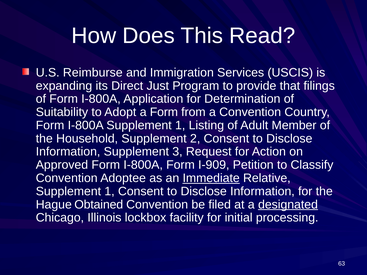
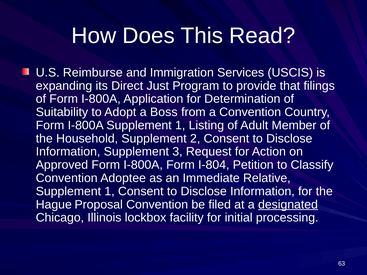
a Form: Form -> Boss
I-909: I-909 -> I-804
Immediate underline: present -> none
Obtained: Obtained -> Proposal
